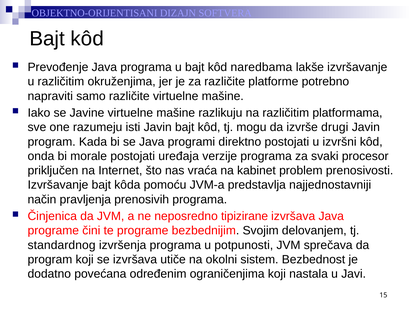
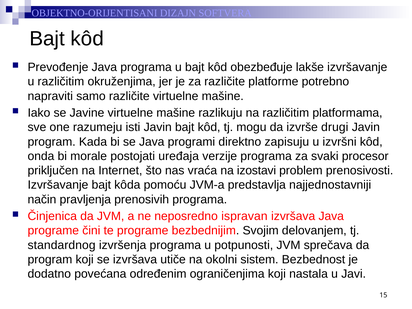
naredbama: naredbama -> obezbeđuje
direktno postojati: postojati -> zapisuju
kabinet: kabinet -> izostavi
tipizirane: tipizirane -> ispravan
